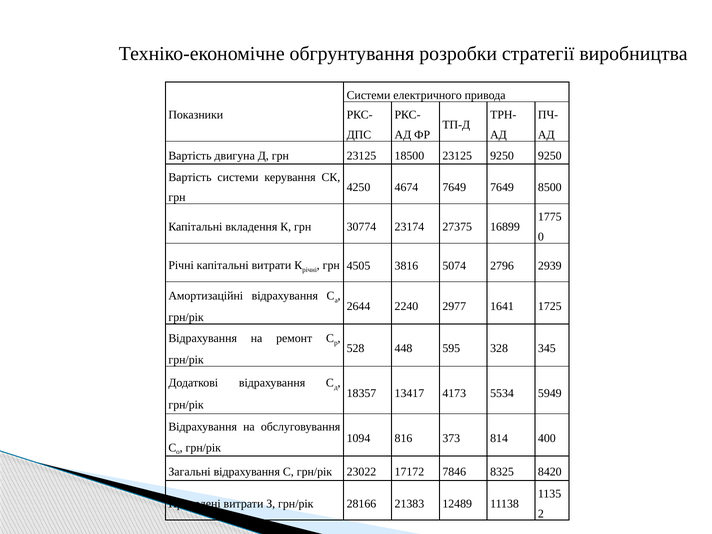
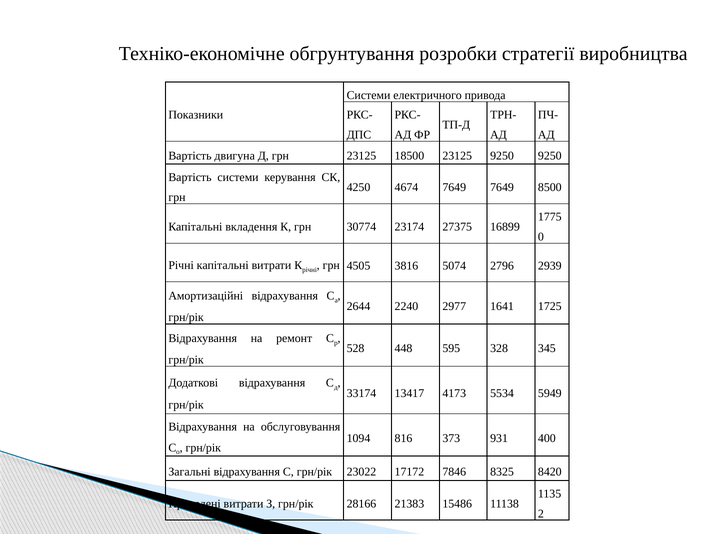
18357: 18357 -> 33174
814: 814 -> 931
12489: 12489 -> 15486
